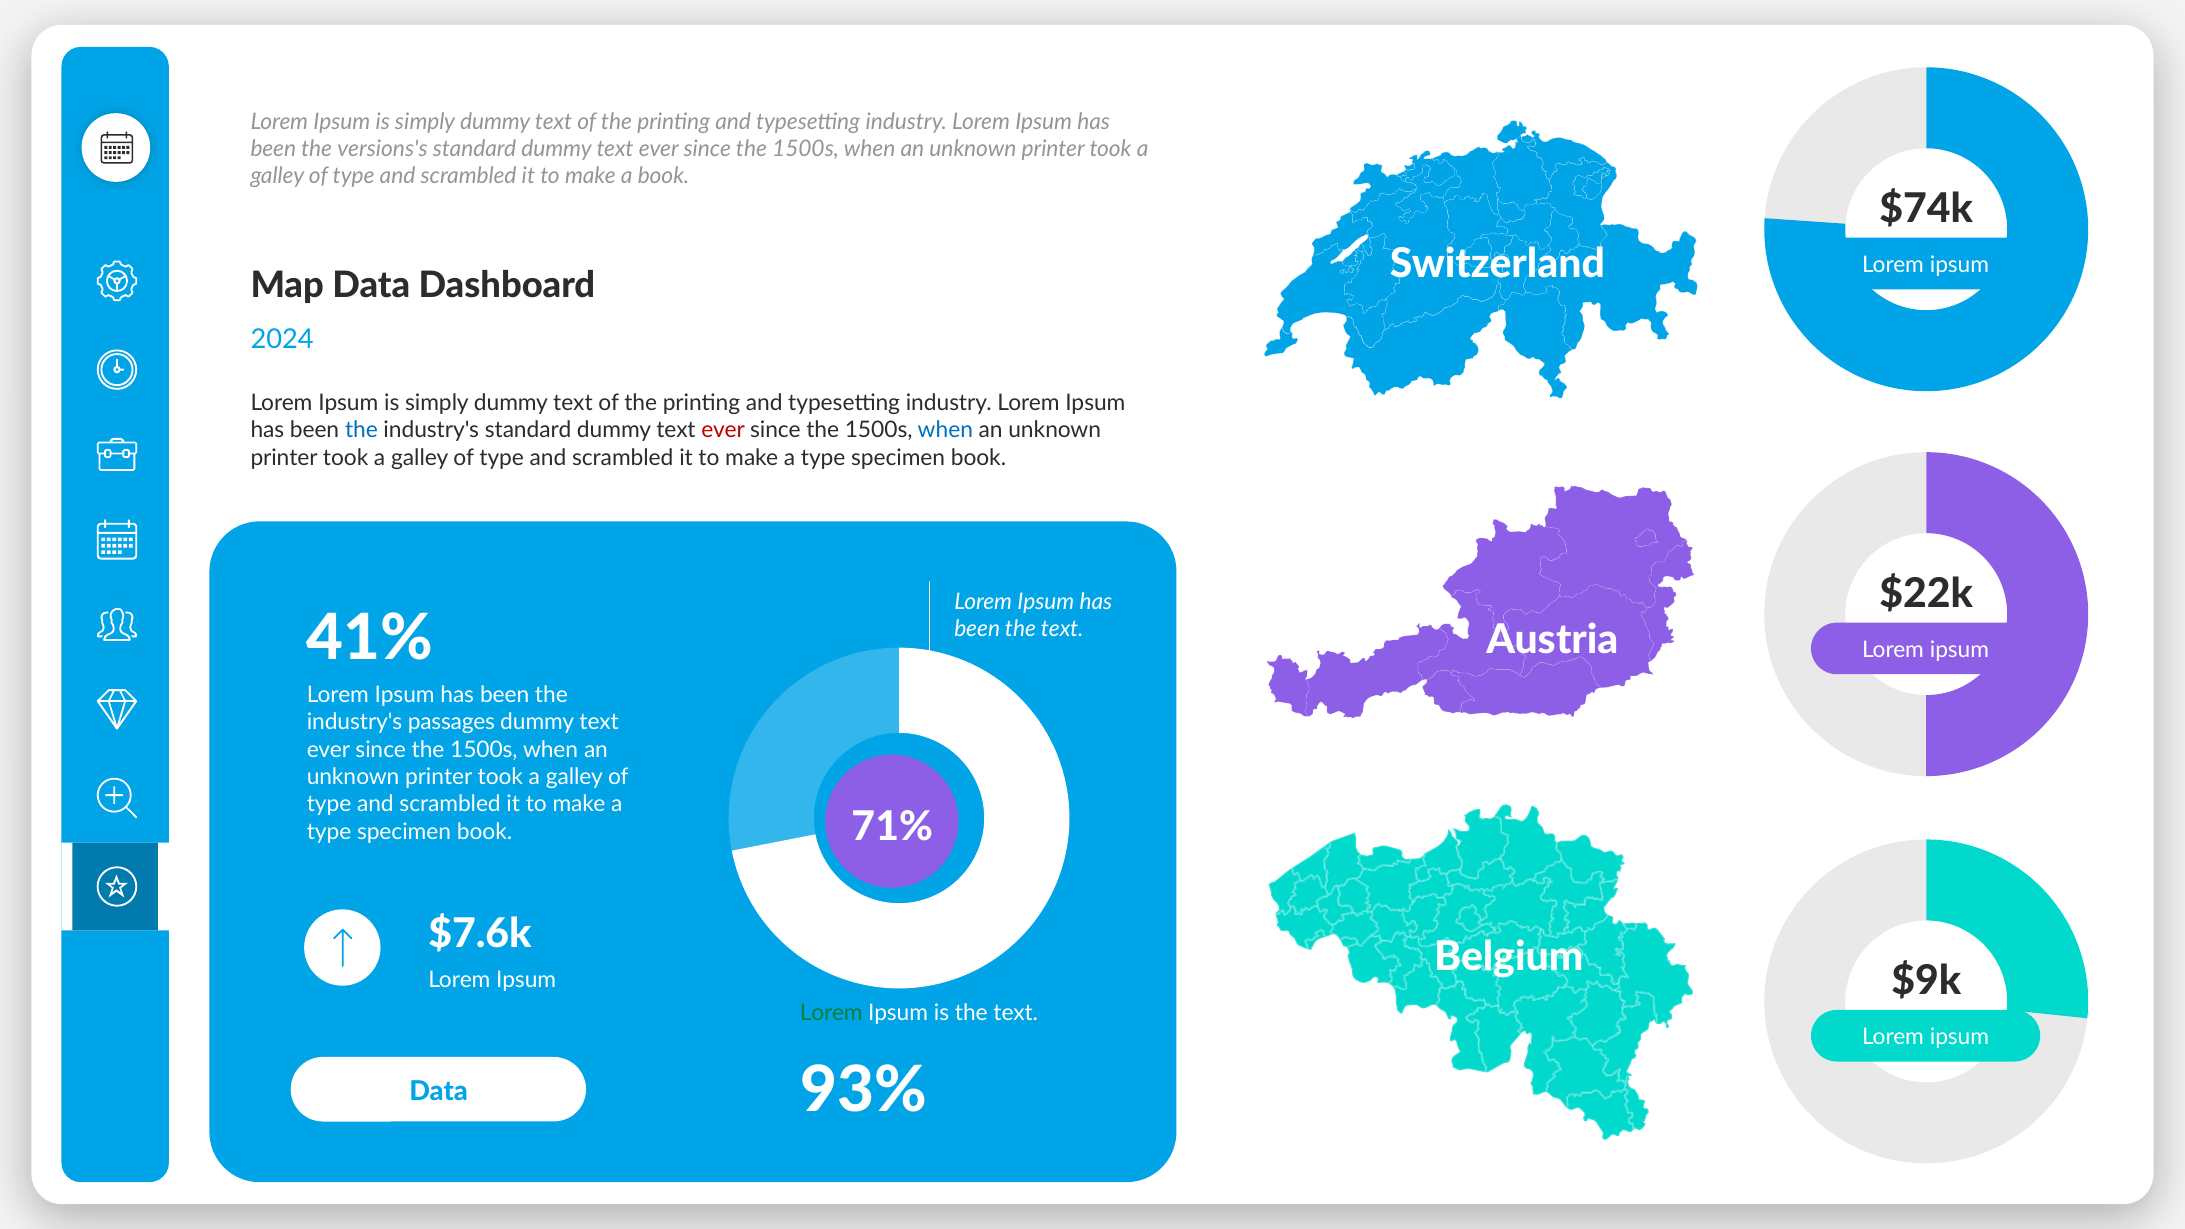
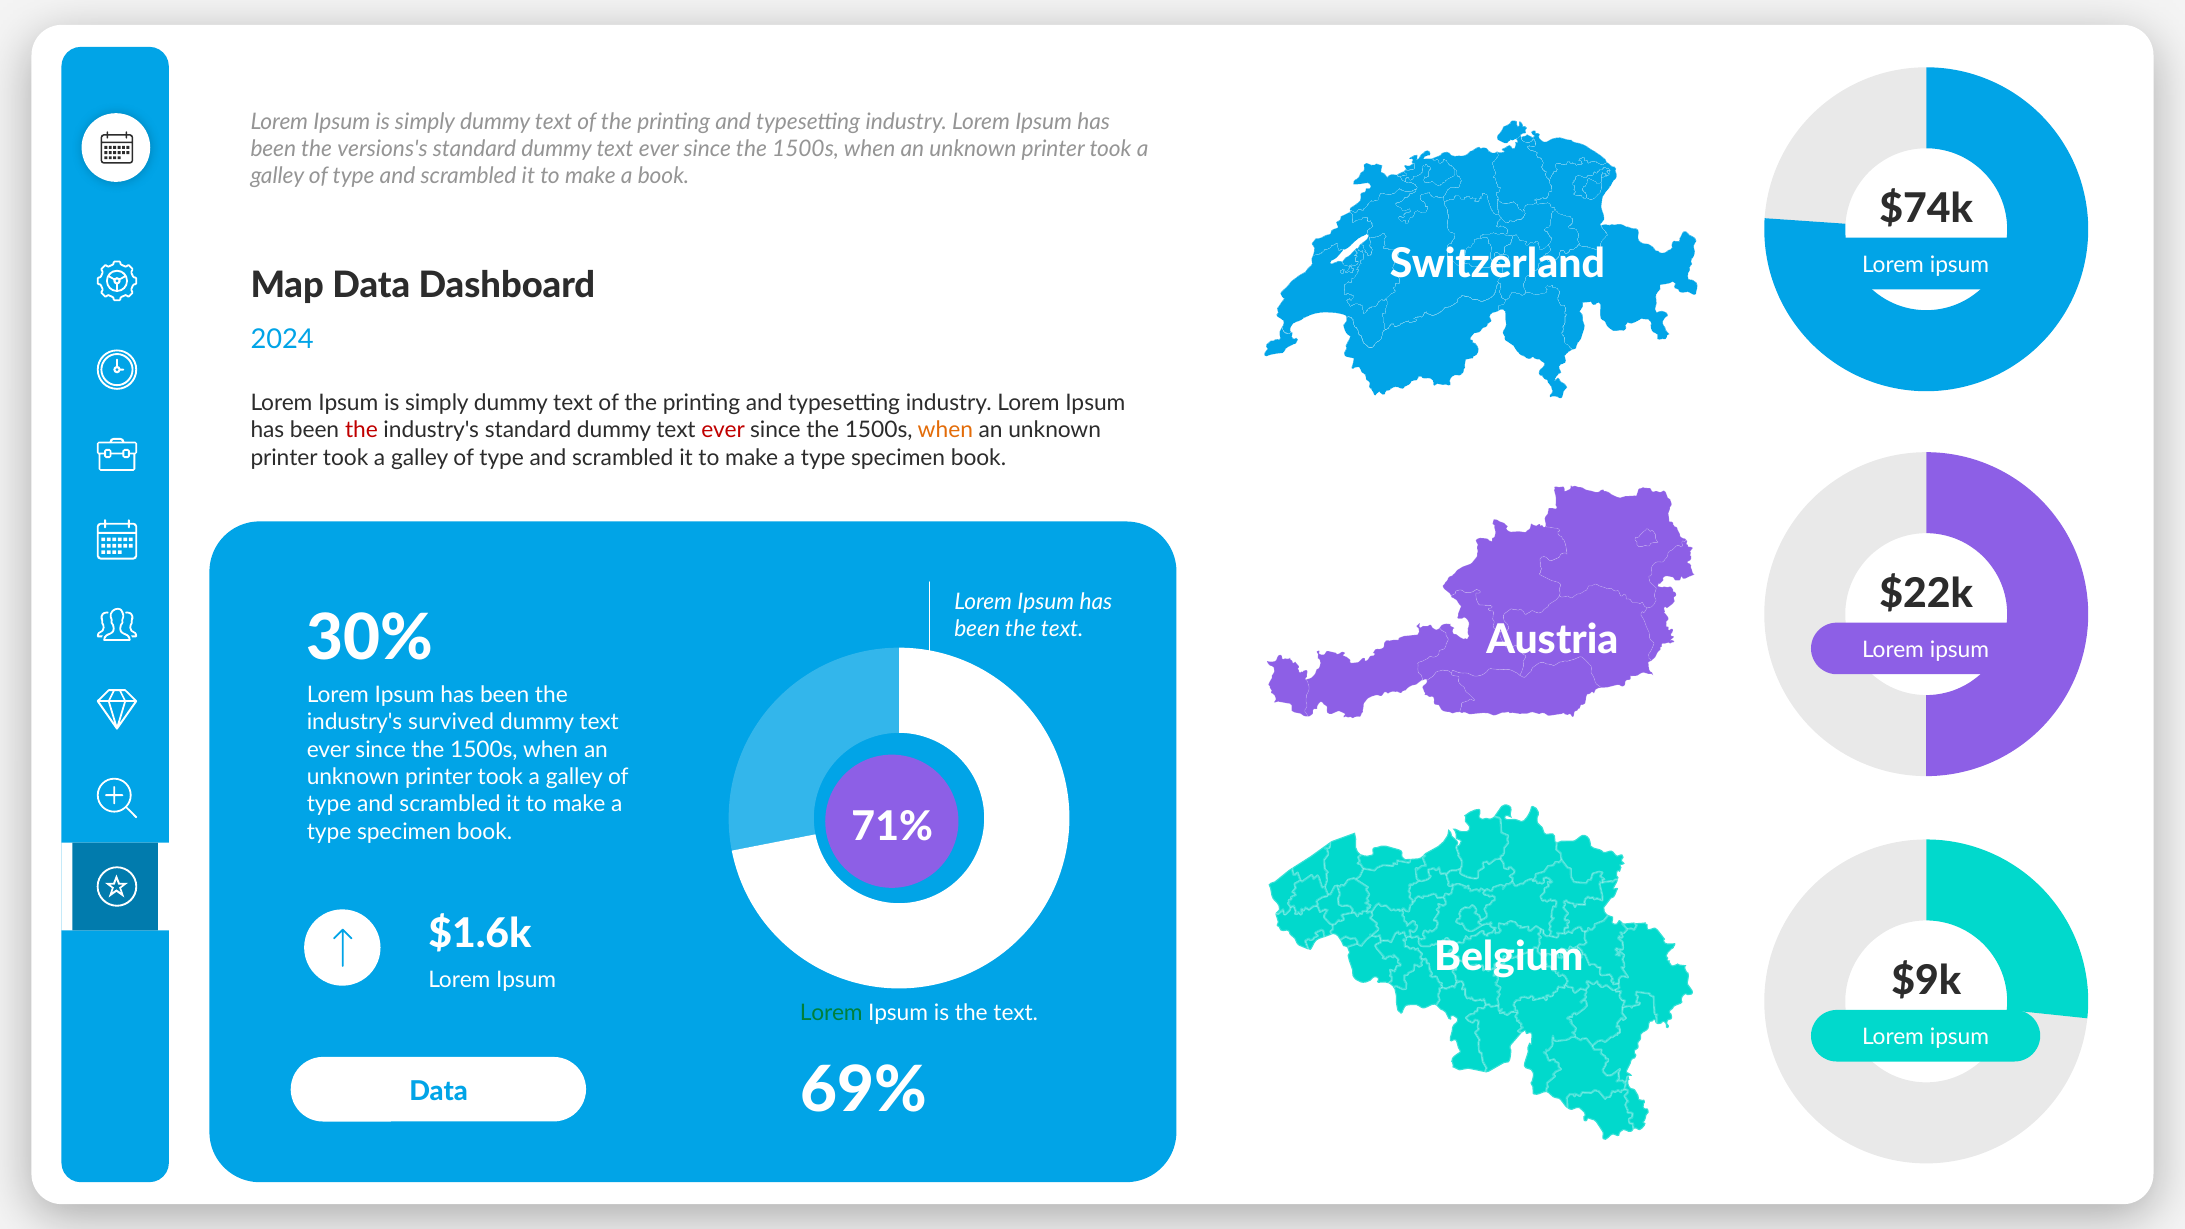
the at (361, 430) colour: blue -> red
when at (945, 430) colour: blue -> orange
41%: 41% -> 30%
passages: passages -> survived
$7.6k: $7.6k -> $1.6k
93%: 93% -> 69%
